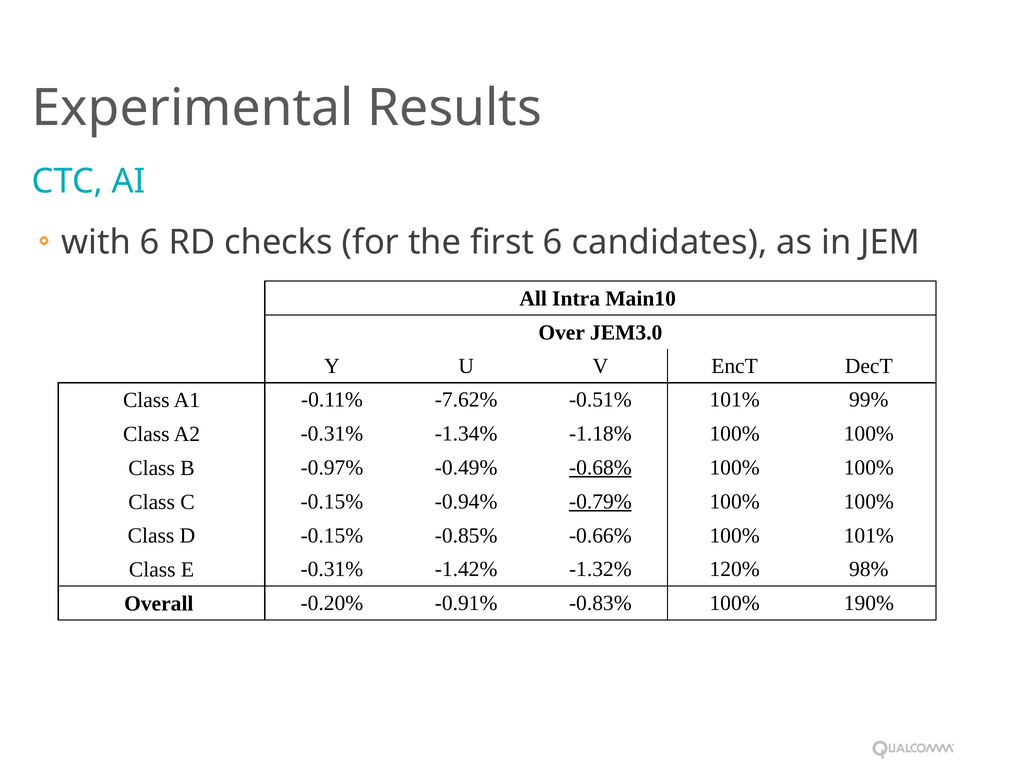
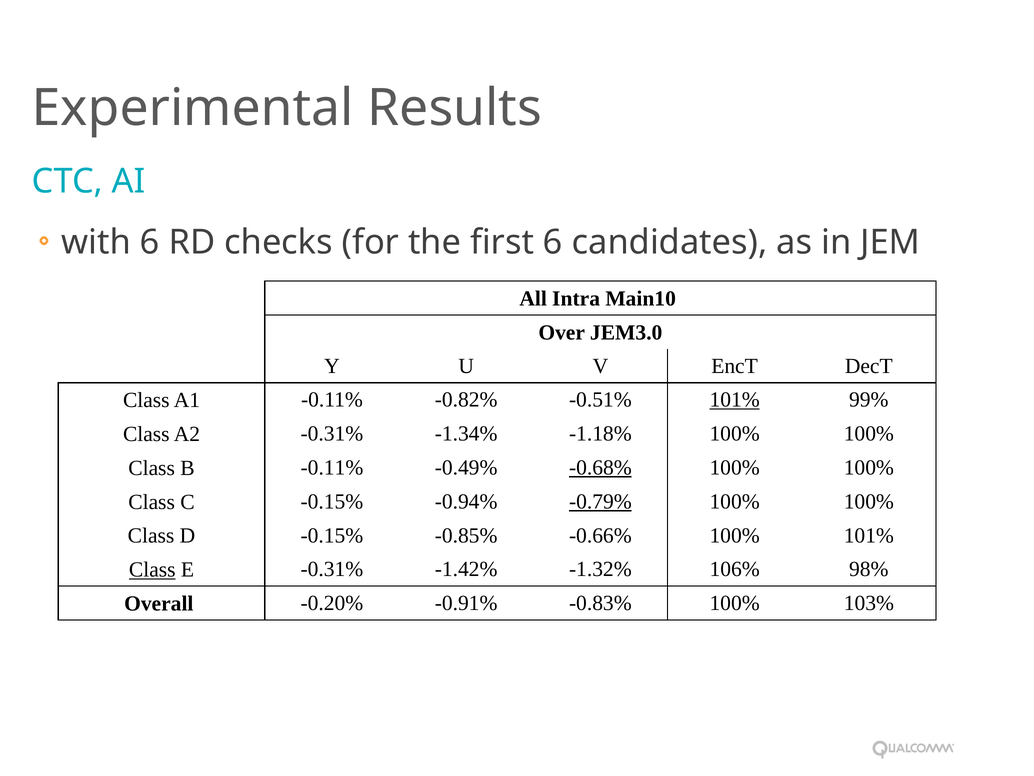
-7.62%: -7.62% -> -0.82%
101% at (735, 400) underline: none -> present
B -0.97%: -0.97% -> -0.11%
Class at (152, 569) underline: none -> present
120%: 120% -> 106%
190%: 190% -> 103%
